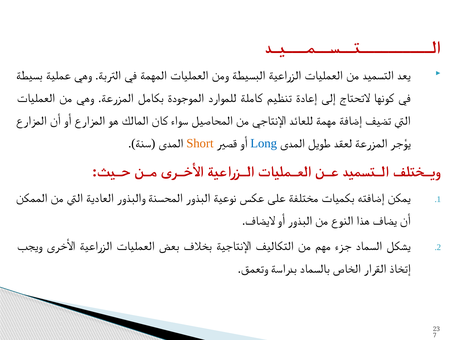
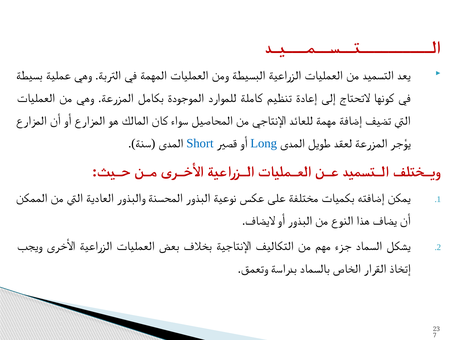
Short colour: orange -> blue
